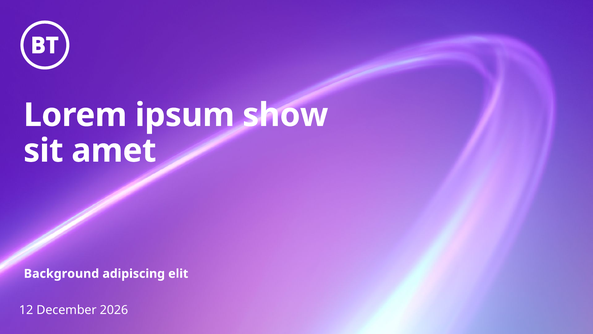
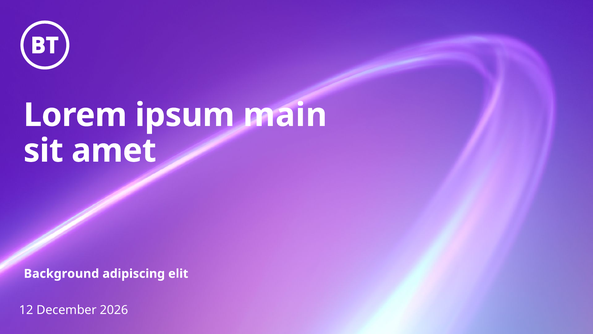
show: show -> main
